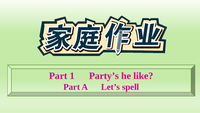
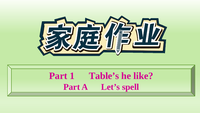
Party’s: Party’s -> Table’s
